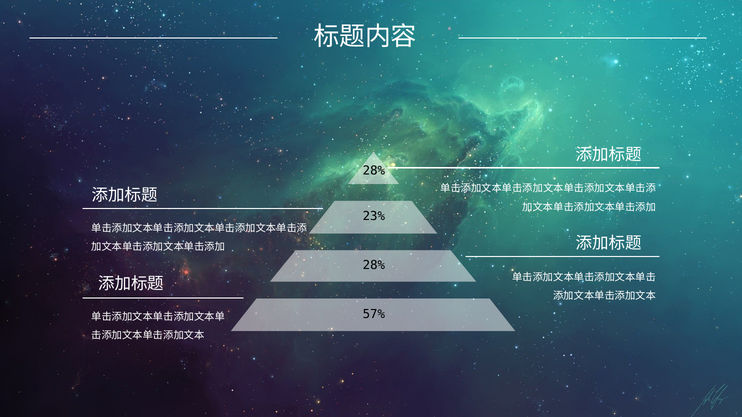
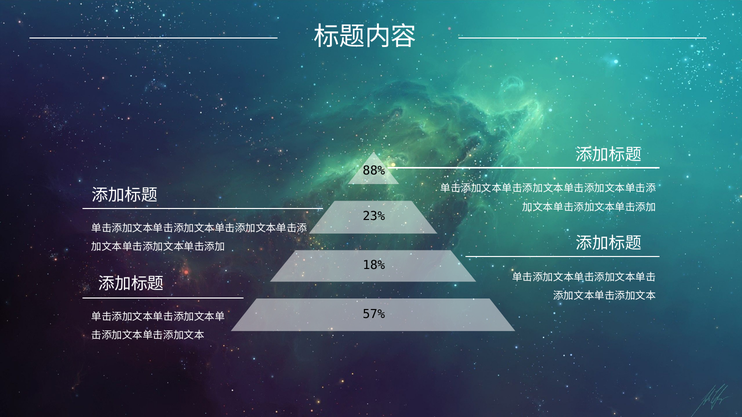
28% at (374, 171): 28% -> 88%
28% at (374, 265): 28% -> 18%
